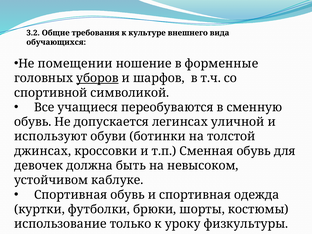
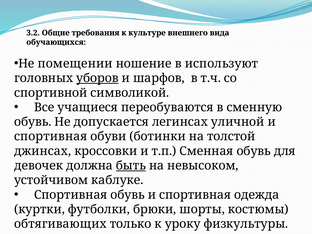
форменные: форменные -> используют
используют at (51, 136): используют -> спортивная
быть underline: none -> present
использование: использование -> обтягивающих
